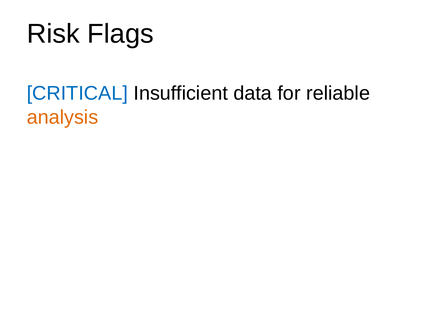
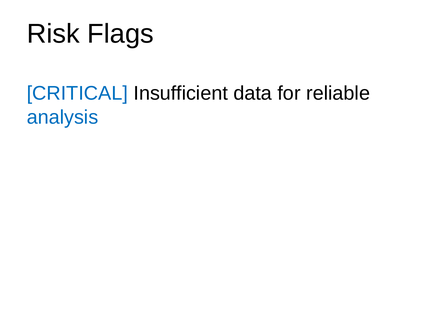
analysis colour: orange -> blue
